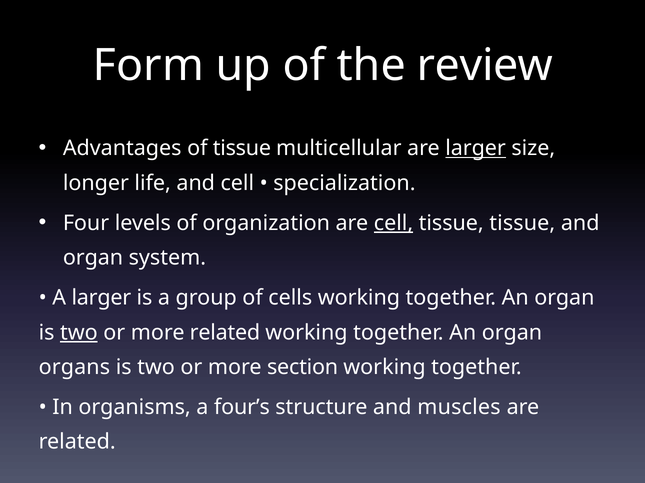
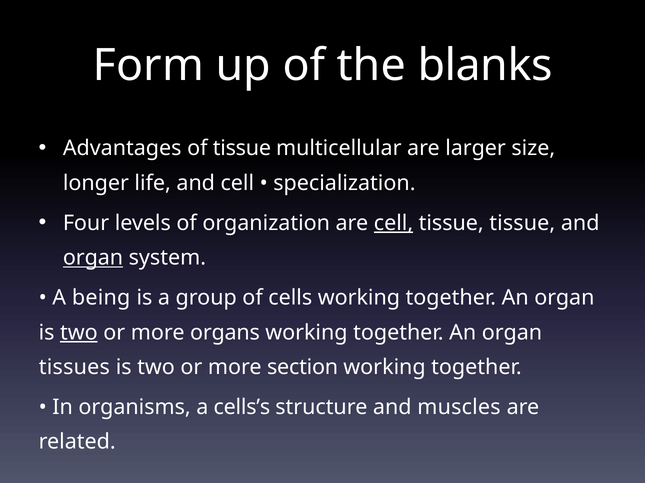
review: review -> blanks
larger at (476, 149) underline: present -> none
organ at (93, 258) underline: none -> present
A larger: larger -> being
more related: related -> organs
organs: organs -> tissues
four’s: four’s -> cells’s
